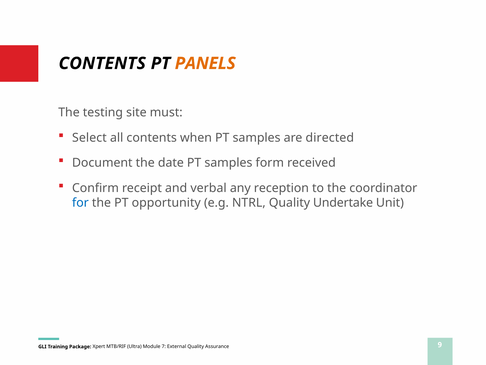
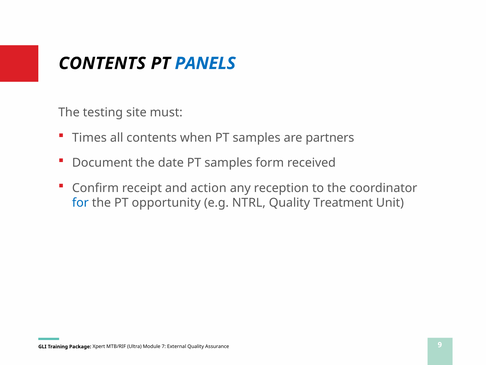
PANELS colour: orange -> blue
Select: Select -> Times
directed: directed -> partners
verbal: verbal -> action
Undertake: Undertake -> Treatment
